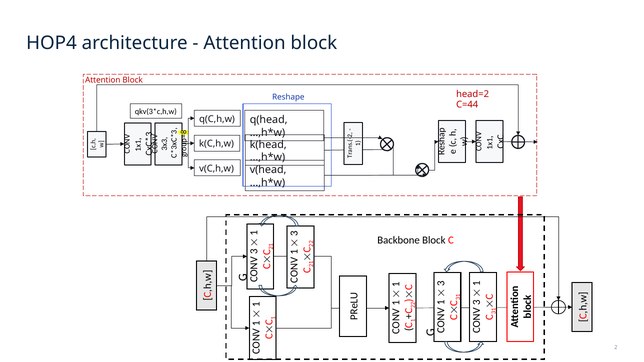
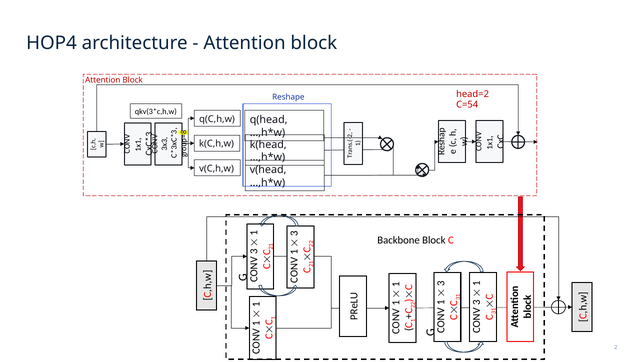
C=44: C=44 -> C=54
